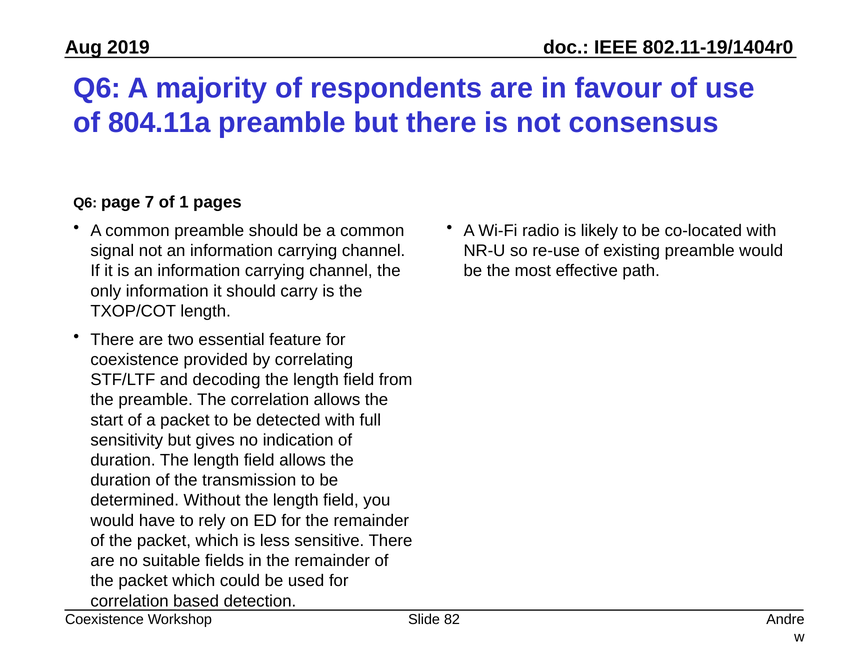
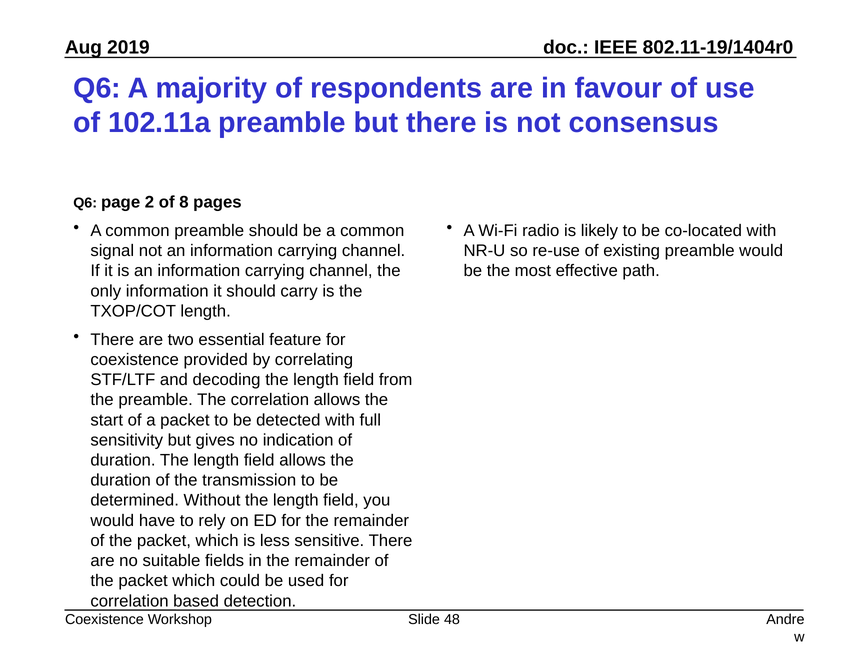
804.11a: 804.11a -> 102.11a
7: 7 -> 2
1: 1 -> 8
82: 82 -> 48
